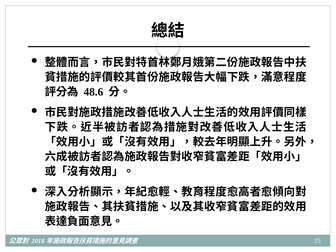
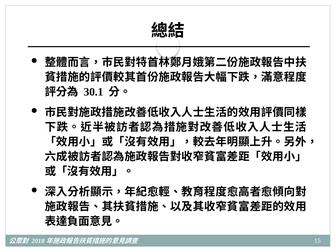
48.6: 48.6 -> 30.1
